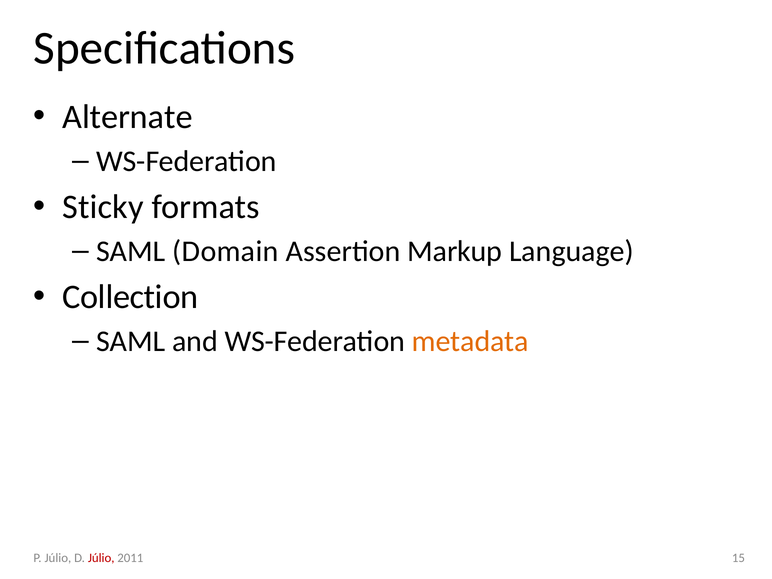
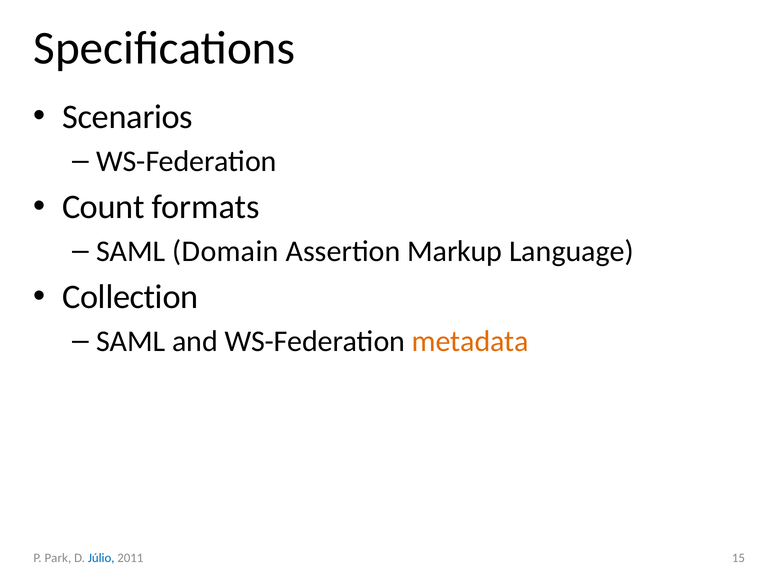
Alternate: Alternate -> Scenarios
Sticky: Sticky -> Count
P Júlio: Júlio -> Park
Júlio at (101, 558) colour: red -> blue
